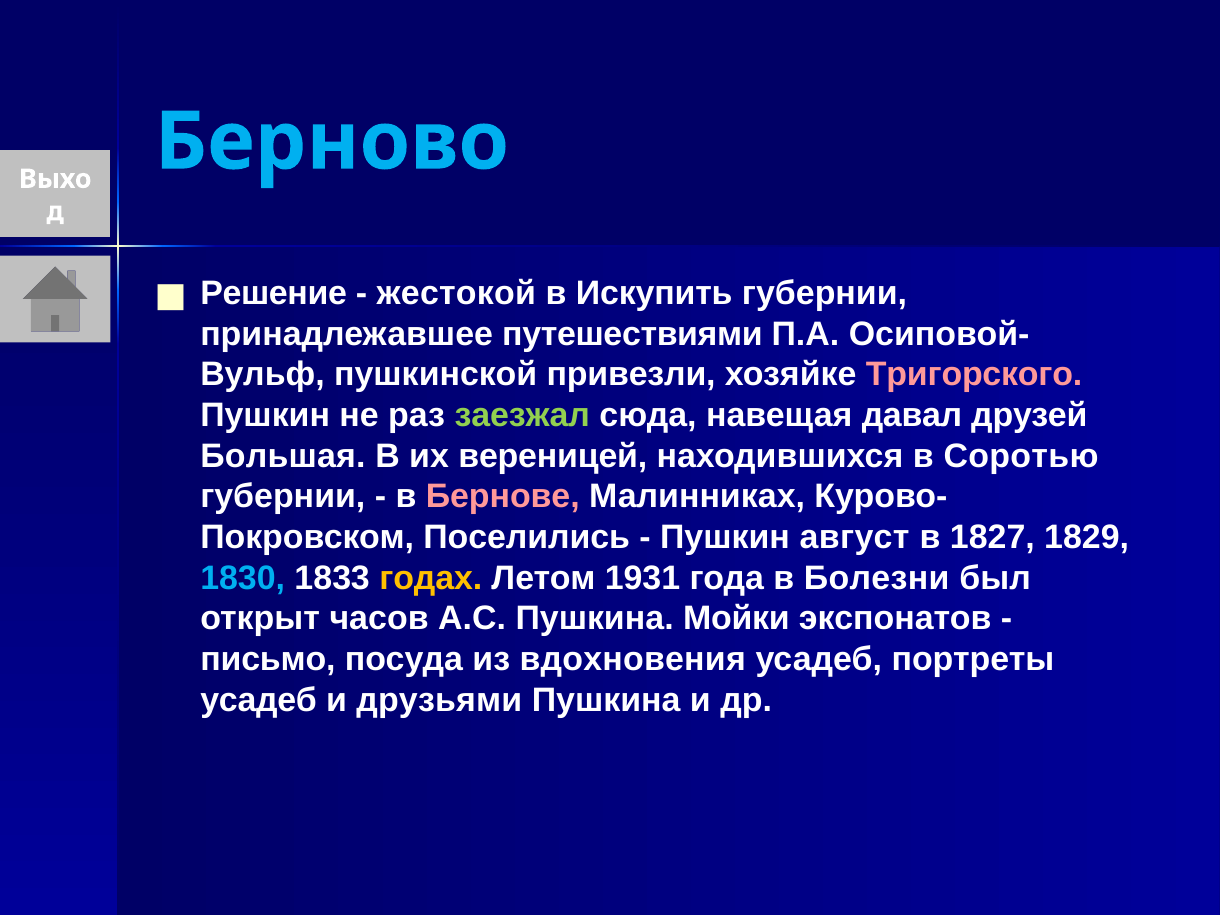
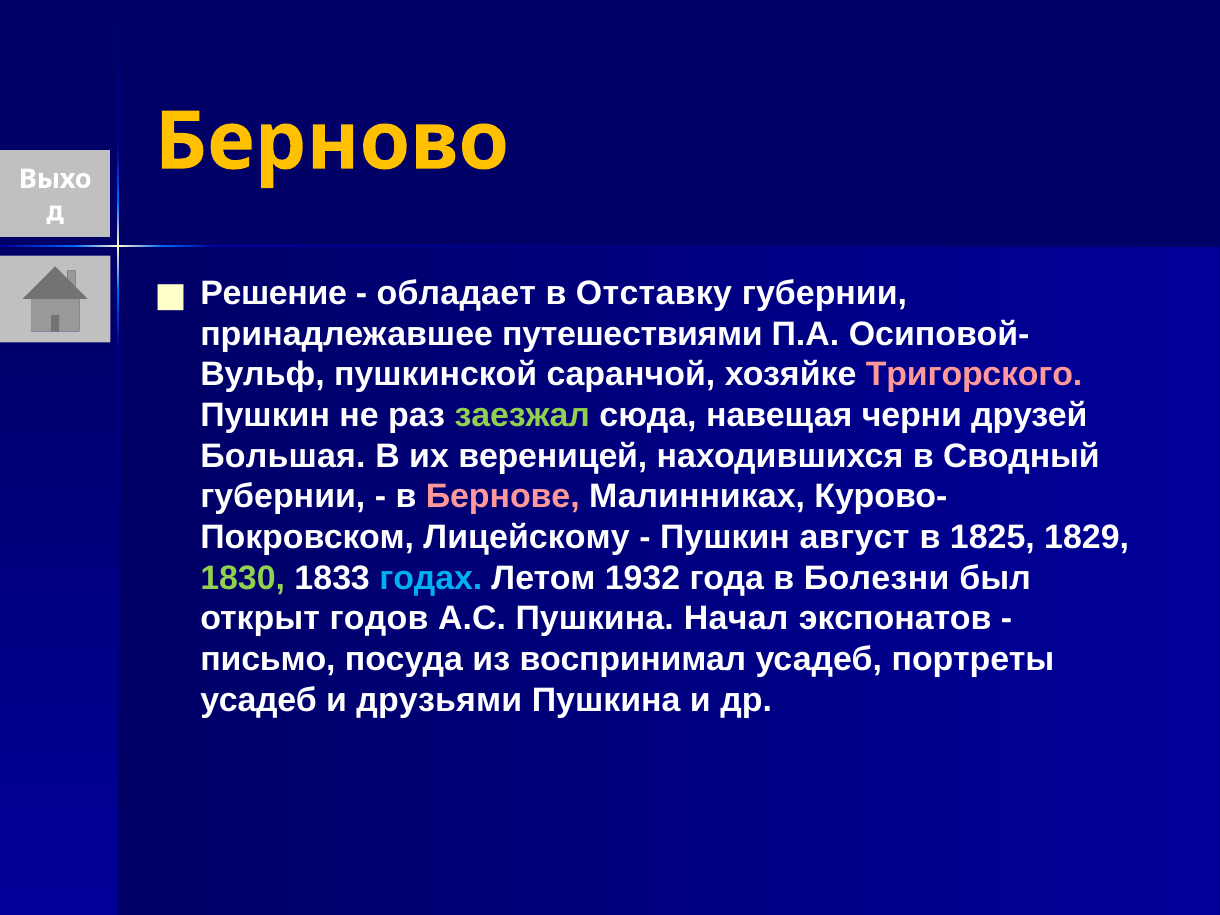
Берново colour: light blue -> yellow
жестокой: жестокой -> обладает
Искупить: Искупить -> Отставку
привезли: привезли -> саранчой
давал: давал -> черни
Соротью: Соротью -> Сводный
Поселились: Поселились -> Лицейскому
1827: 1827 -> 1825
1830 colour: light blue -> light green
годах colour: yellow -> light blue
1931: 1931 -> 1932
часов: часов -> годов
Мойки: Мойки -> Начал
вдохновения: вдохновения -> воспринимал
